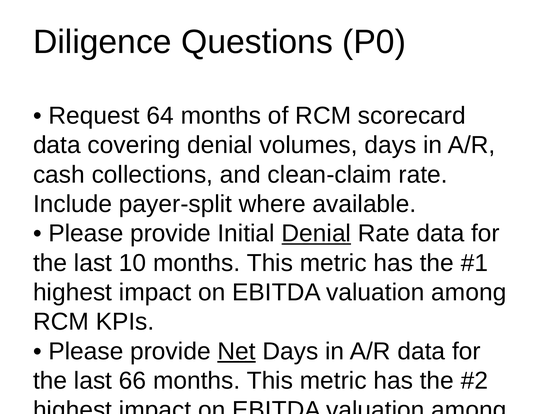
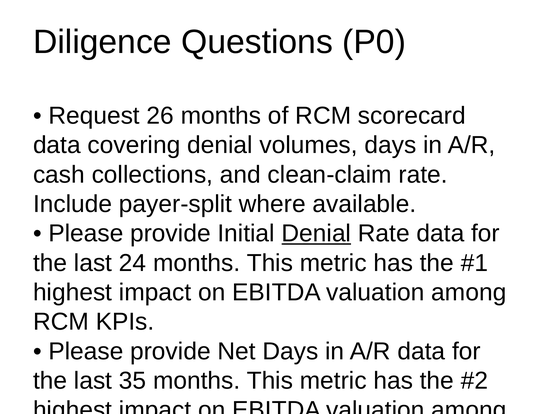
64: 64 -> 26
10: 10 -> 24
Net at (237, 351) underline: present -> none
66: 66 -> 35
